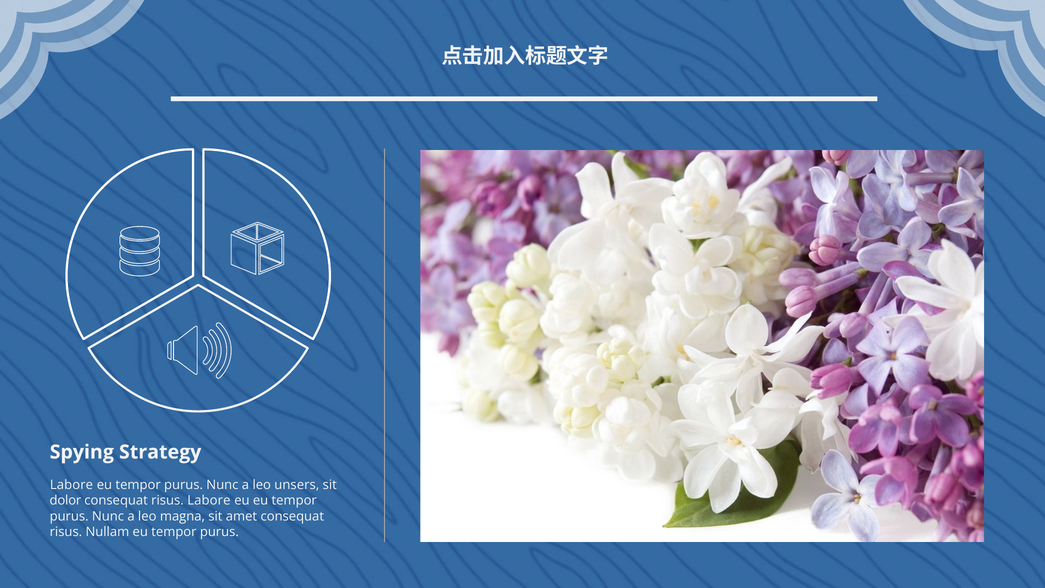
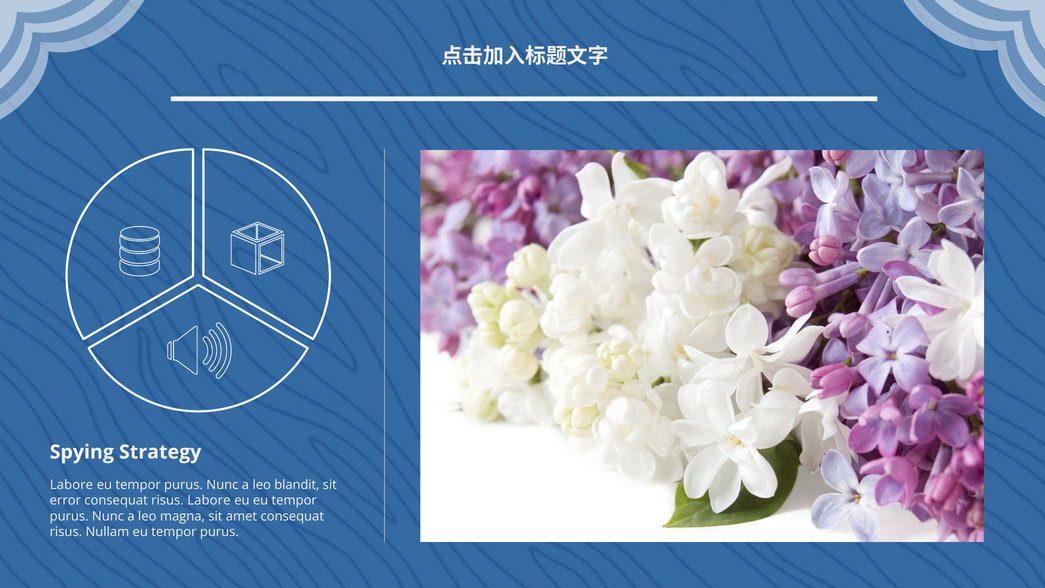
unsers: unsers -> blandit
dolor: dolor -> error
